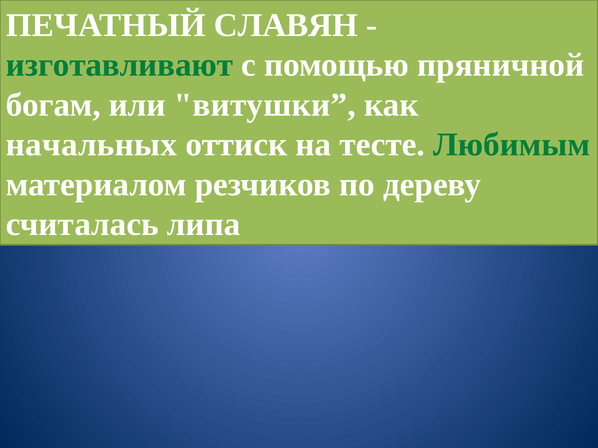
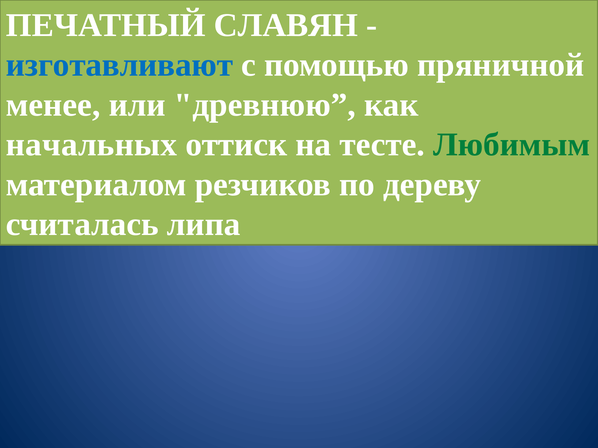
изготавливают colour: green -> blue
богам: богам -> менее
витушки: витушки -> древнюю
